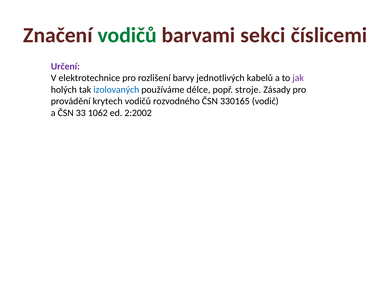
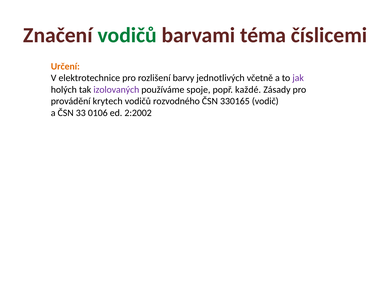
sekci: sekci -> téma
Určení colour: purple -> orange
kabelů: kabelů -> včetně
izolovaných colour: blue -> purple
délce: délce -> spoje
stroje: stroje -> každé
1062: 1062 -> 0106
